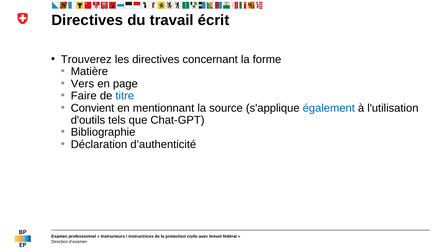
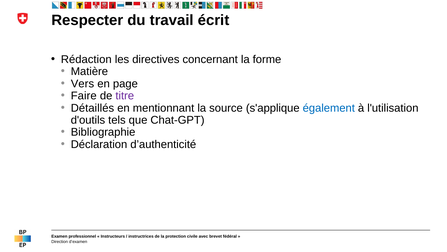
Directives at (87, 20): Directives -> Respecter
Trouverez: Trouverez -> Rédaction
titre colour: blue -> purple
Convient: Convient -> Détaillés
